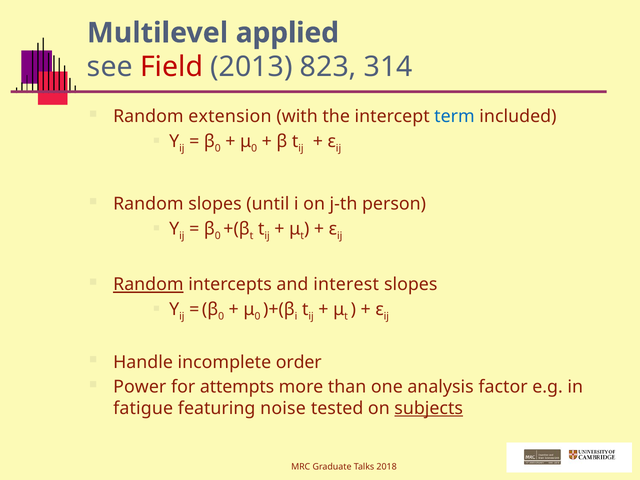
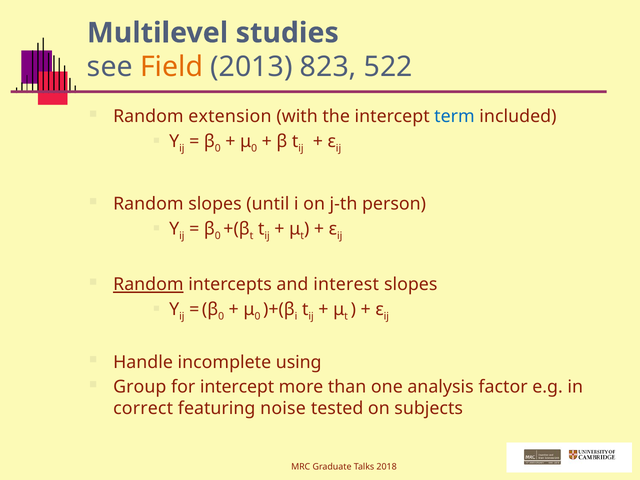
applied: applied -> studies
Field colour: red -> orange
314: 314 -> 522
order: order -> using
Power: Power -> Group
for attempts: attempts -> intercept
fatigue: fatigue -> correct
subjects underline: present -> none
